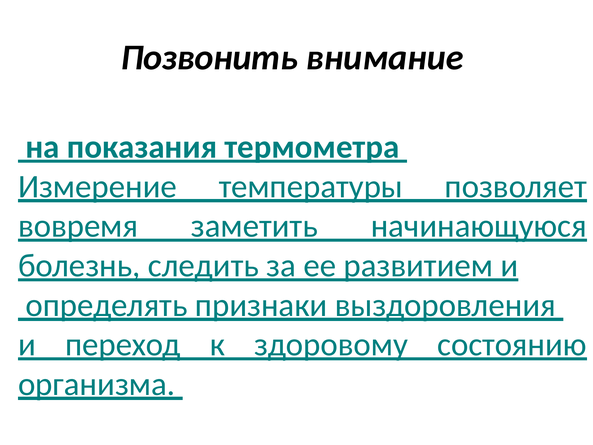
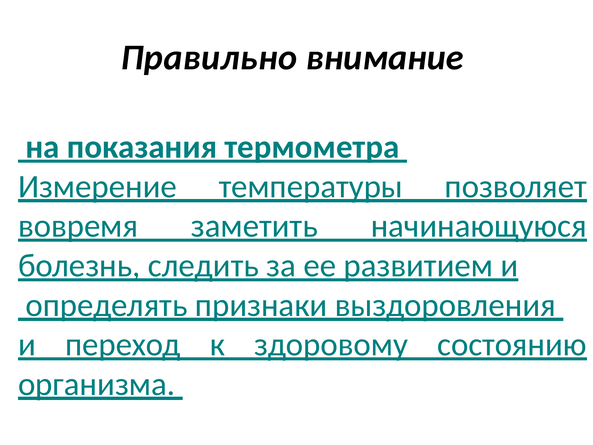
Позвонить: Позвонить -> Правильно
